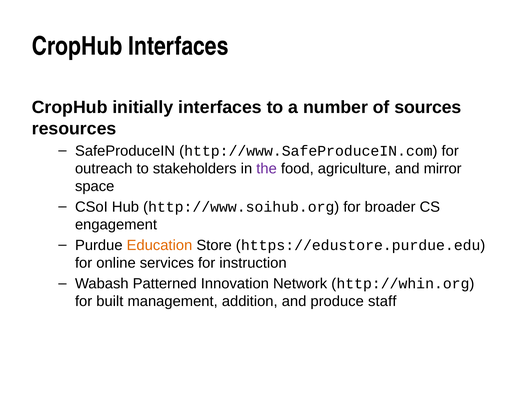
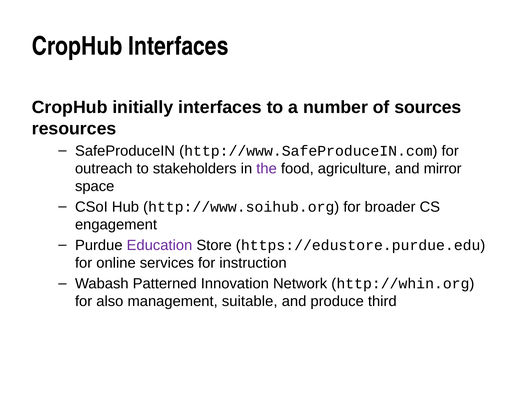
Education colour: orange -> purple
built: built -> also
addition: addition -> suitable
staff: staff -> third
